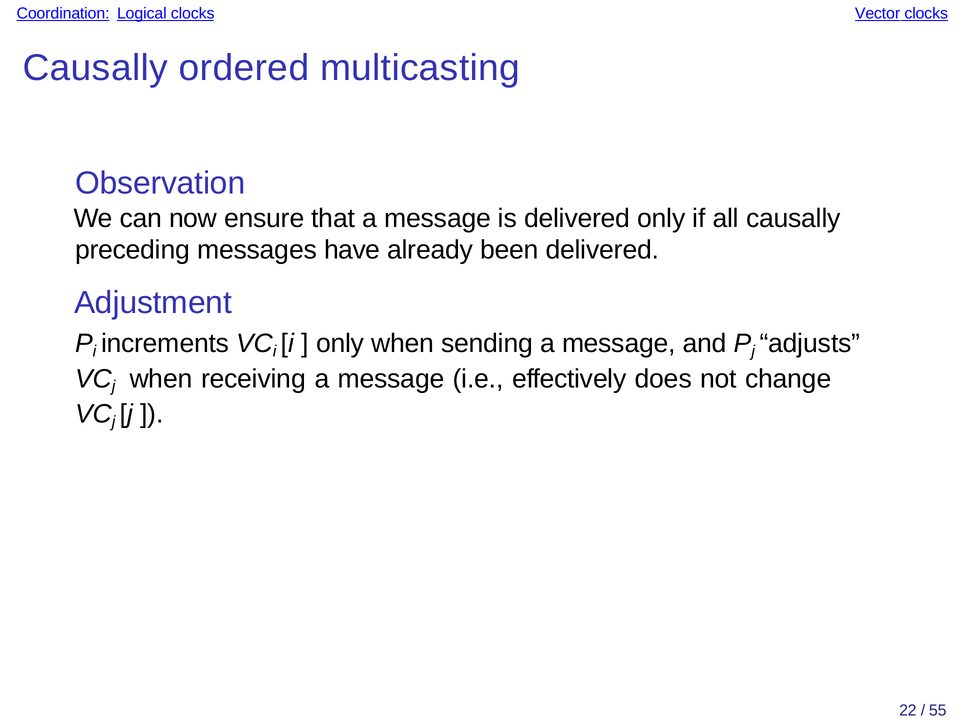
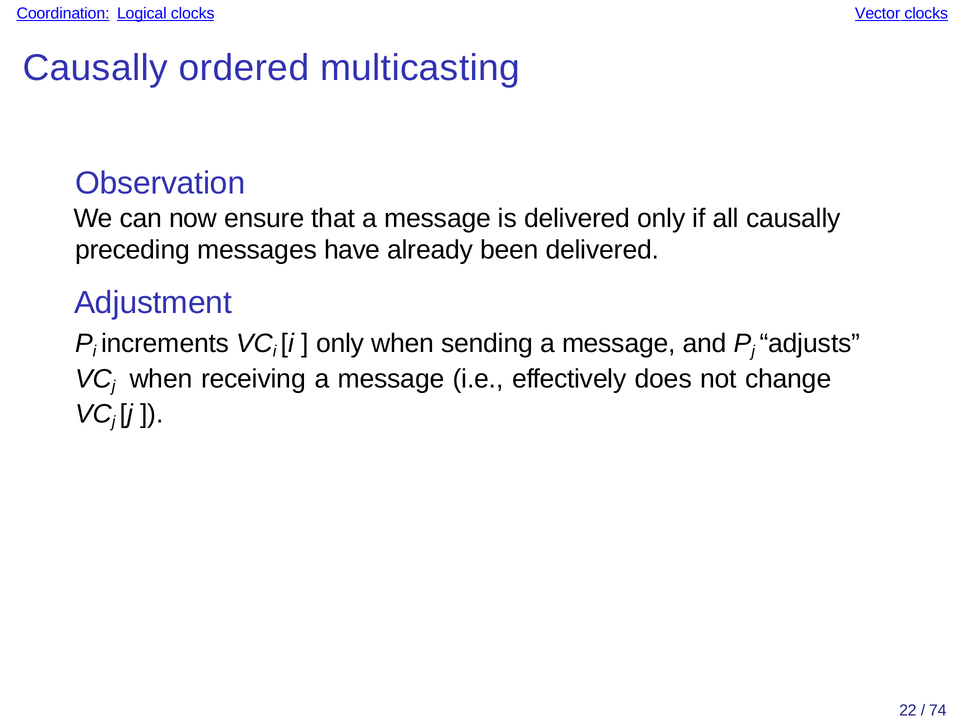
55: 55 -> 74
